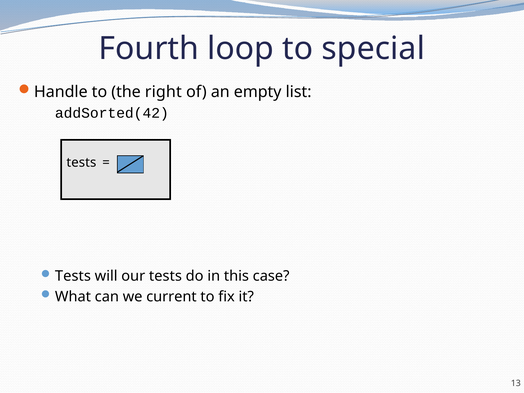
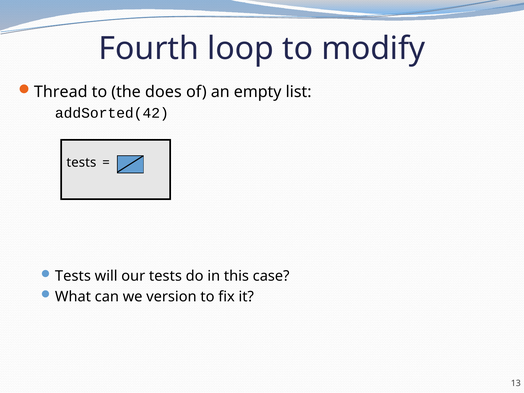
special: special -> modify
Handle: Handle -> Thread
right: right -> does
current: current -> version
